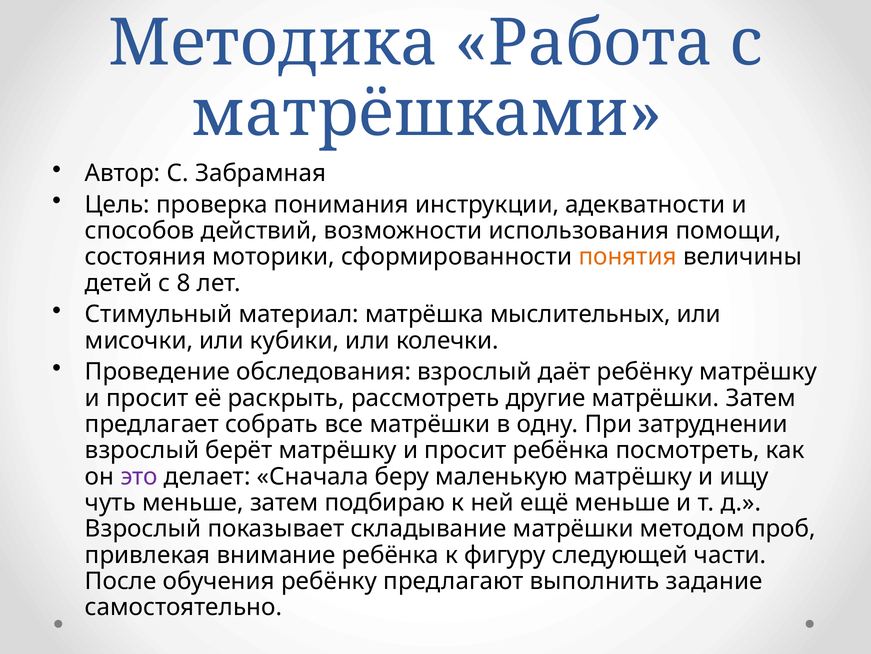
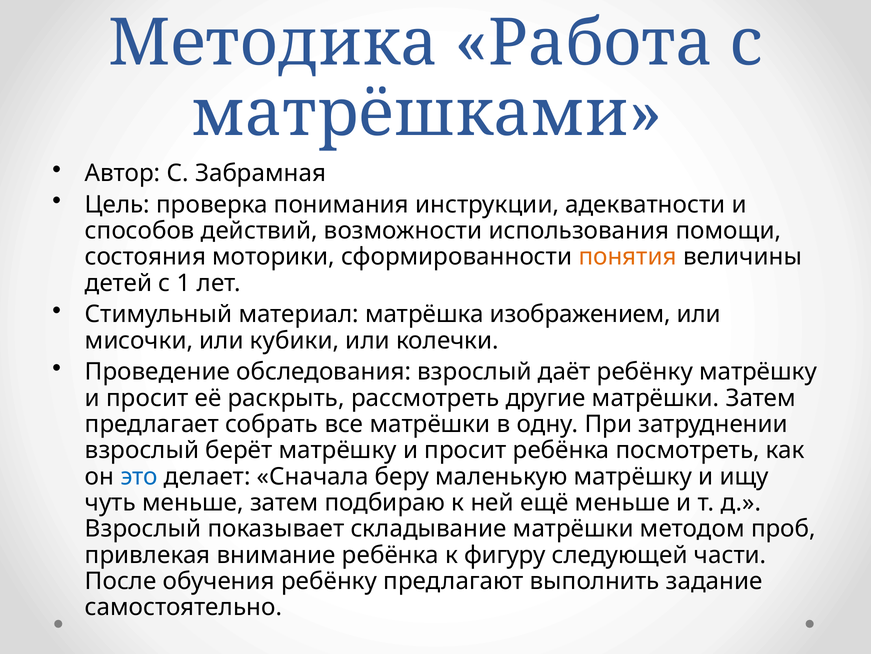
8: 8 -> 1
мыслительных: мыслительных -> изображением
это colour: purple -> blue
